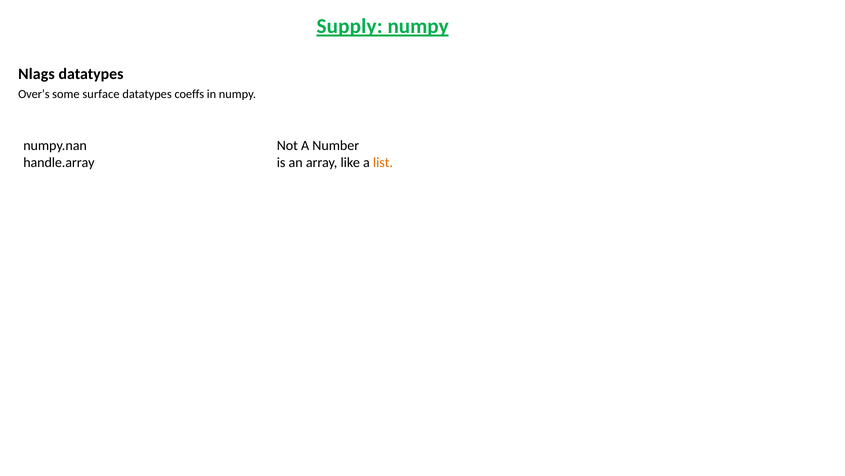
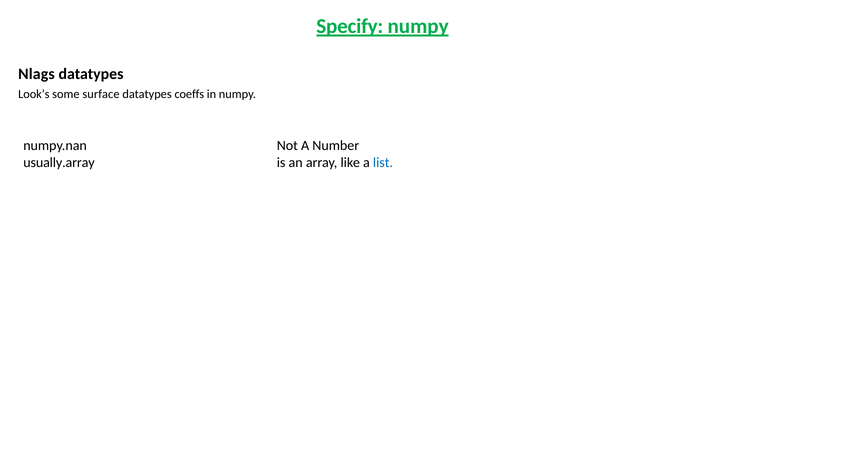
Supply: Supply -> Specify
Over’s: Over’s -> Look’s
handle.array: handle.array -> usually.array
list colour: orange -> blue
